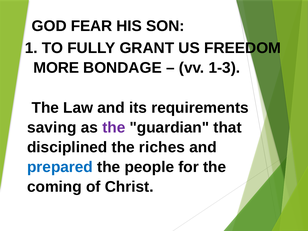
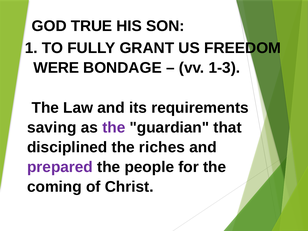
FEAR: FEAR -> TRUE
MORE: MORE -> WERE
prepared colour: blue -> purple
